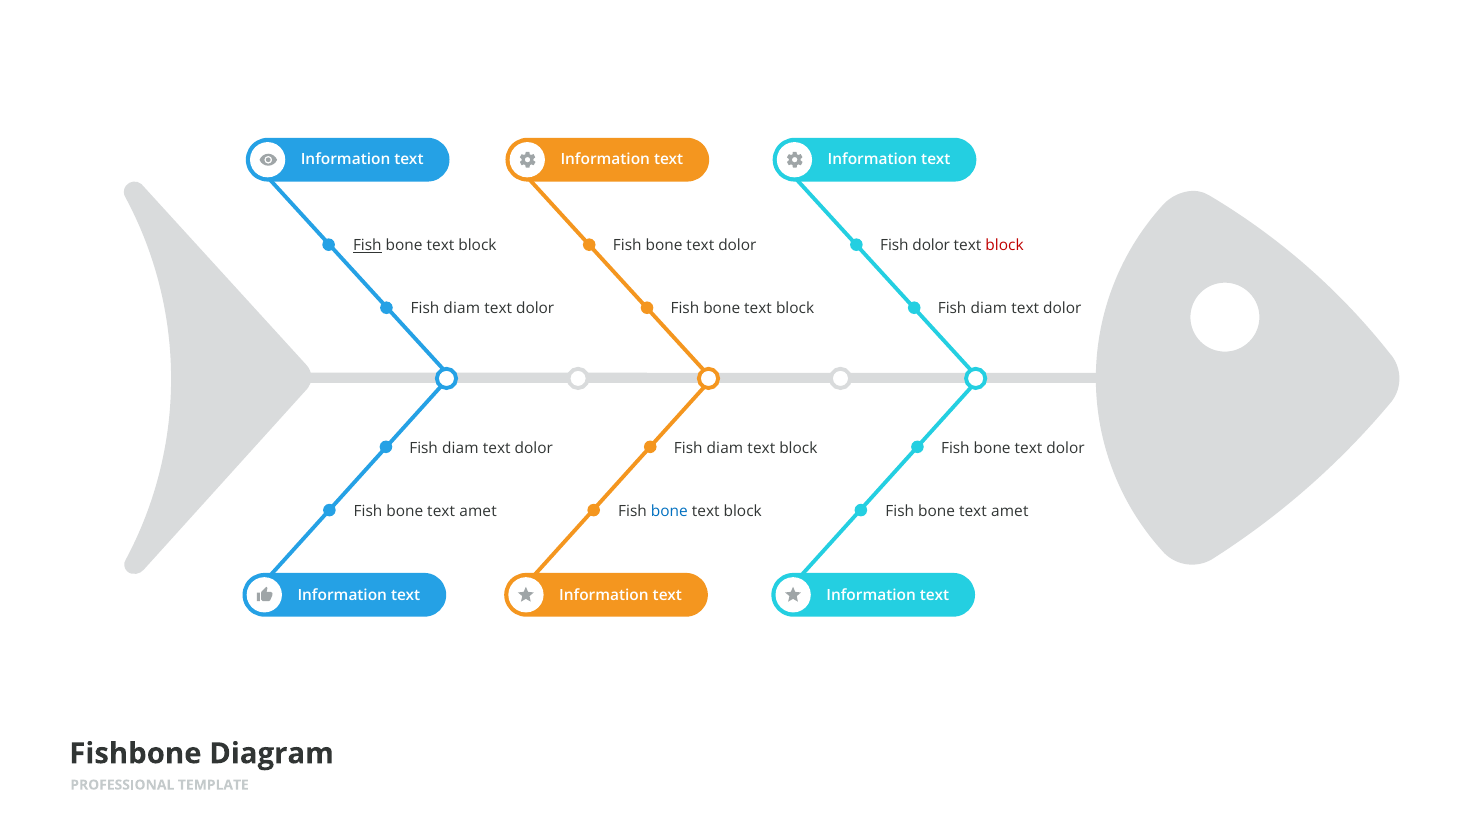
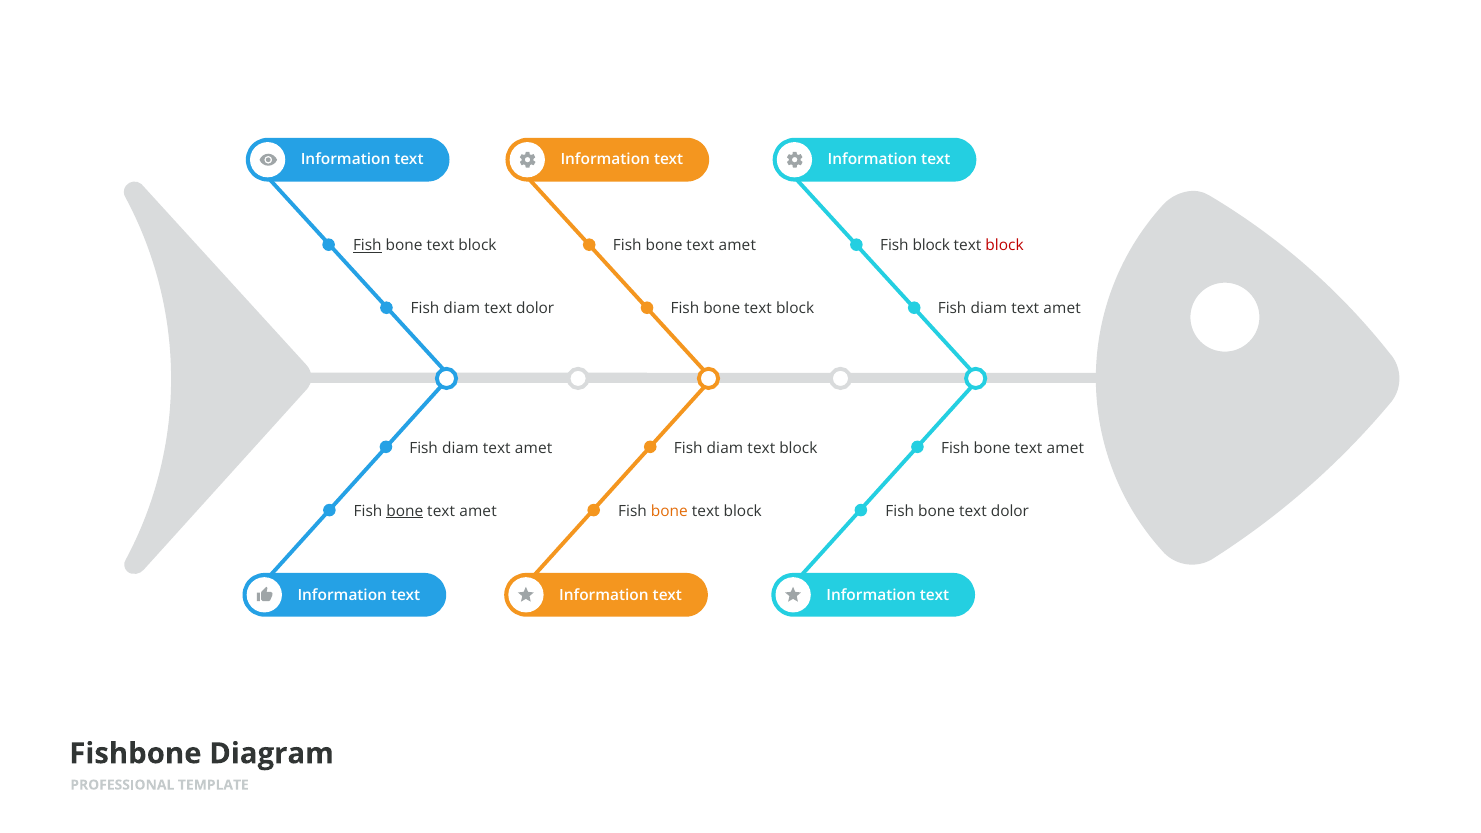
dolor at (737, 246): dolor -> amet
Fish dolor: dolor -> block
dolor at (1062, 308): dolor -> amet
dolor at (534, 448): dolor -> amet
dolor at (1066, 448): dolor -> amet
bone at (405, 511) underline: none -> present
bone at (669, 511) colour: blue -> orange
amet at (1010, 511): amet -> dolor
